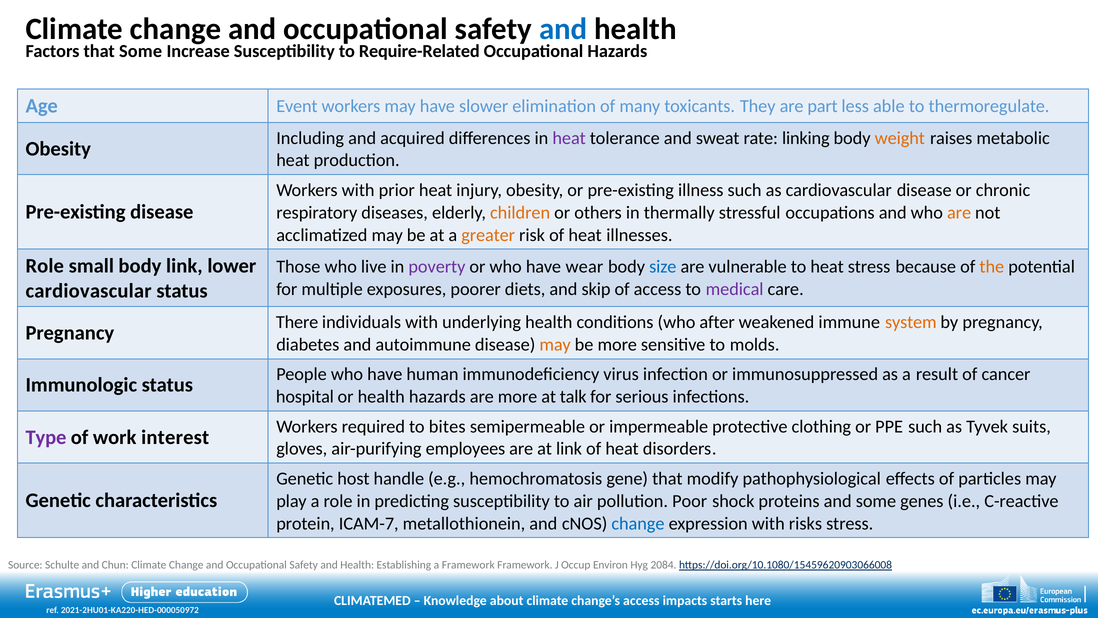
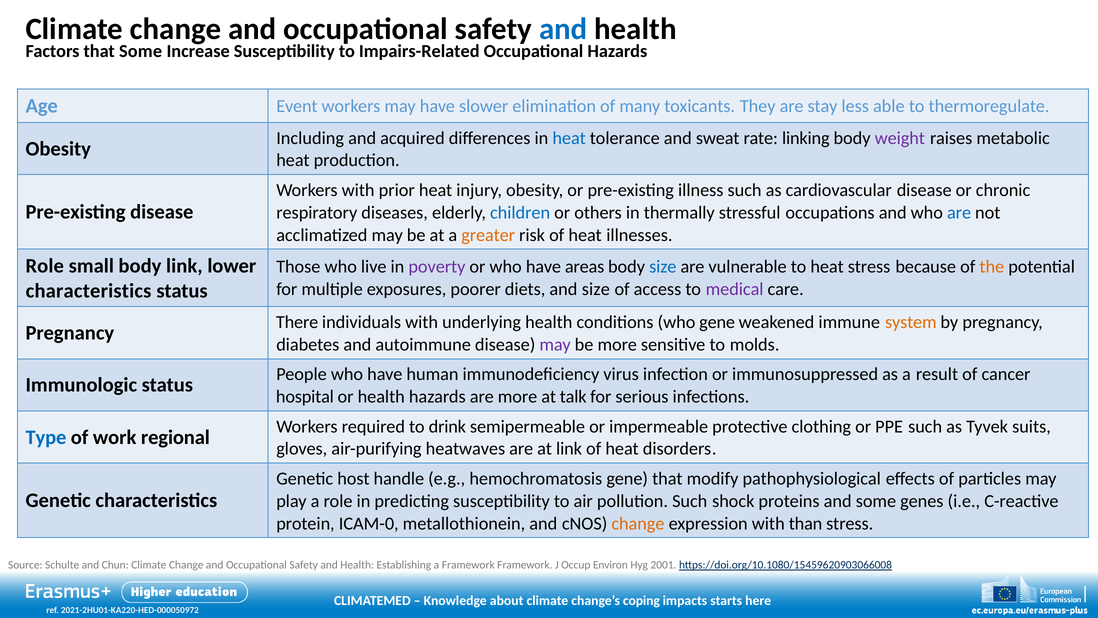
Require-Related: Require-Related -> Impairs-Related
part: part -> stay
heat at (569, 138) colour: purple -> blue
weight colour: orange -> purple
children colour: orange -> blue
are at (959, 212) colour: orange -> blue
wear: wear -> areas
and skip: skip -> size
cardiovascular at (89, 291): cardiovascular -> characteristics
who after: after -> gene
may at (555, 344) colour: orange -> purple
bites: bites -> drink
Type colour: purple -> blue
interest: interest -> regional
employees: employees -> heatwaves
pollution Poor: Poor -> Such
ICAM-7: ICAM-7 -> ICAM-0
change at (638, 523) colour: blue -> orange
risks: risks -> than
2084: 2084 -> 2001
access at (641, 600): access -> coping
